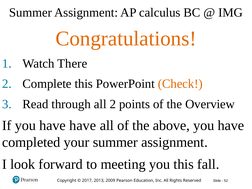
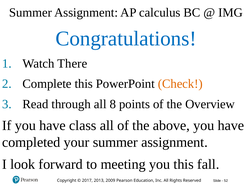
Congratulations colour: orange -> blue
all 2: 2 -> 8
have have: have -> class
